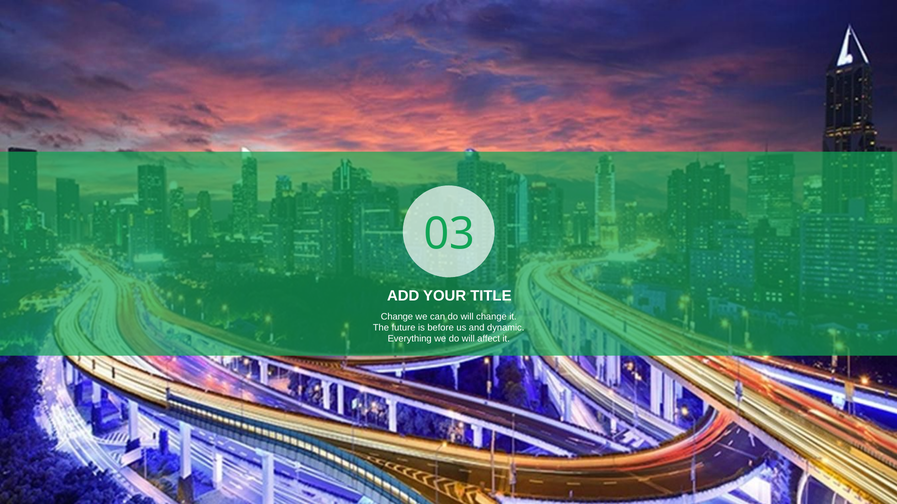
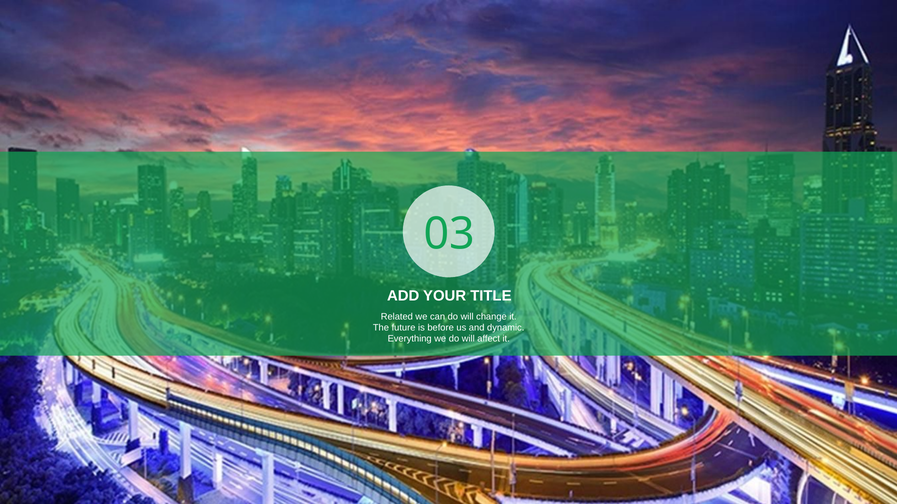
Change at (397, 317): Change -> Related
